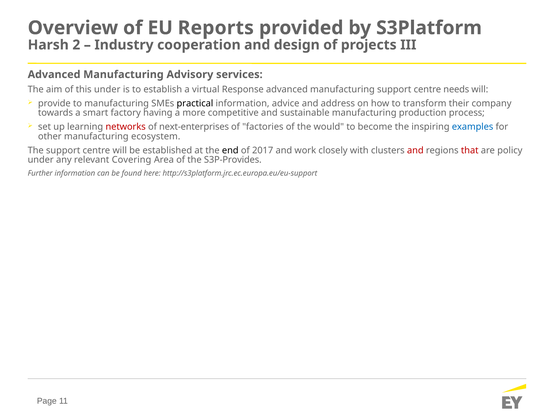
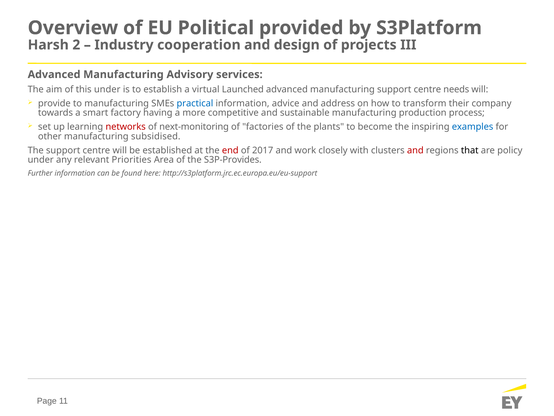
Reports: Reports -> Political
Response: Response -> Launched
practical colour: black -> blue
next-enterprises: next-enterprises -> next-monitoring
would: would -> plants
ecosystem: ecosystem -> subsidised
end colour: black -> red
that colour: red -> black
Covering: Covering -> Priorities
